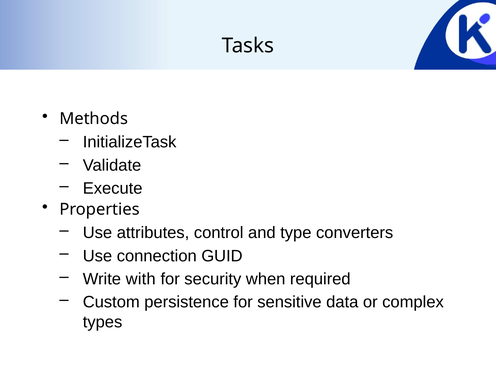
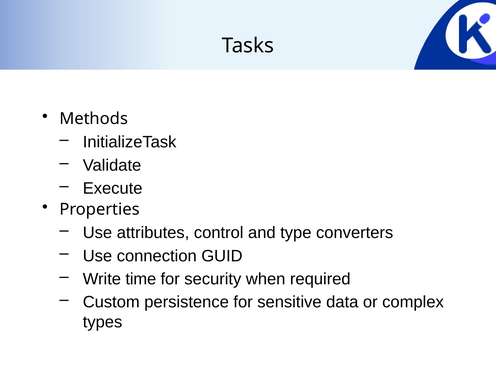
with: with -> time
